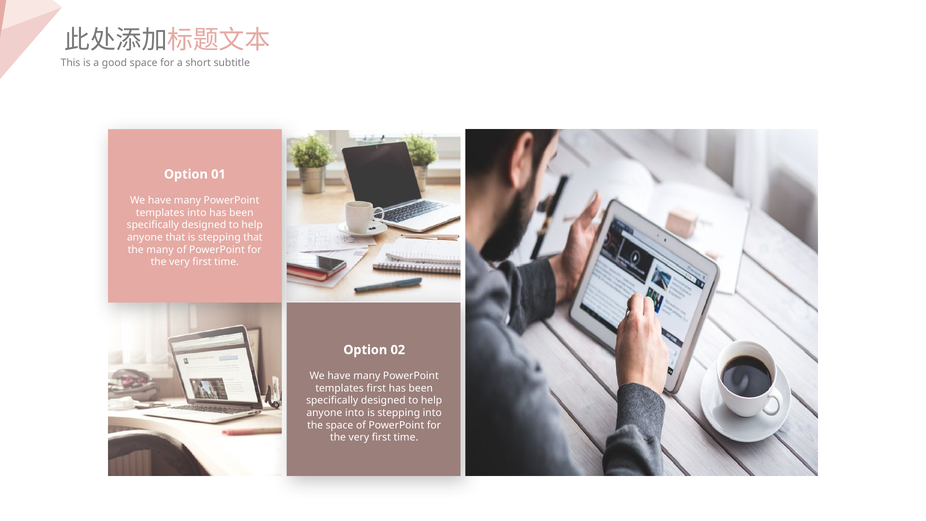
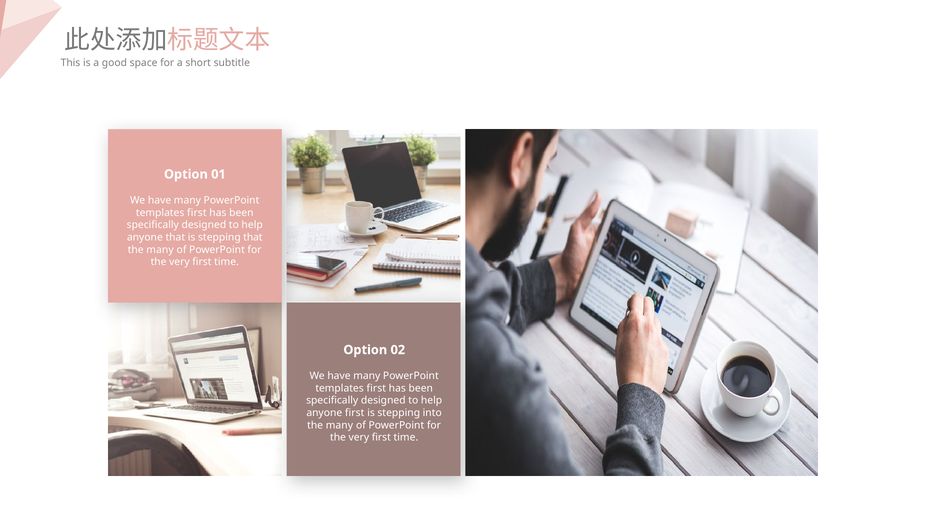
into at (197, 213): into -> first
anyone into: into -> first
space at (339, 425): space -> many
